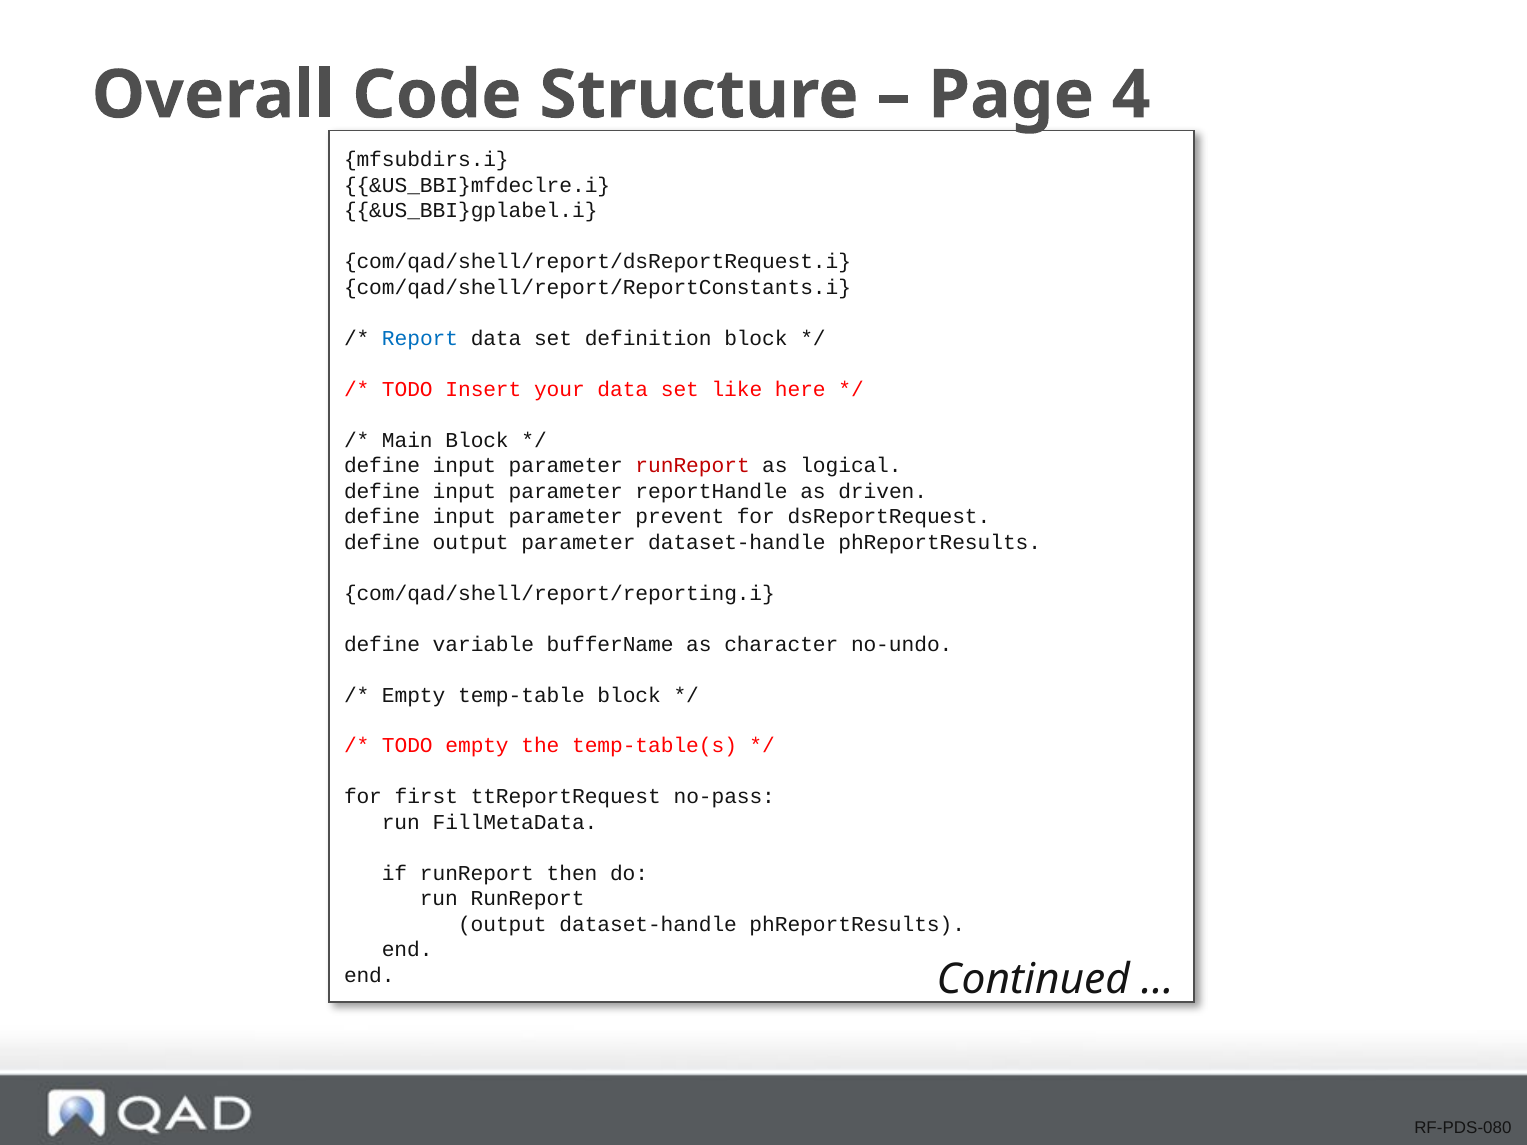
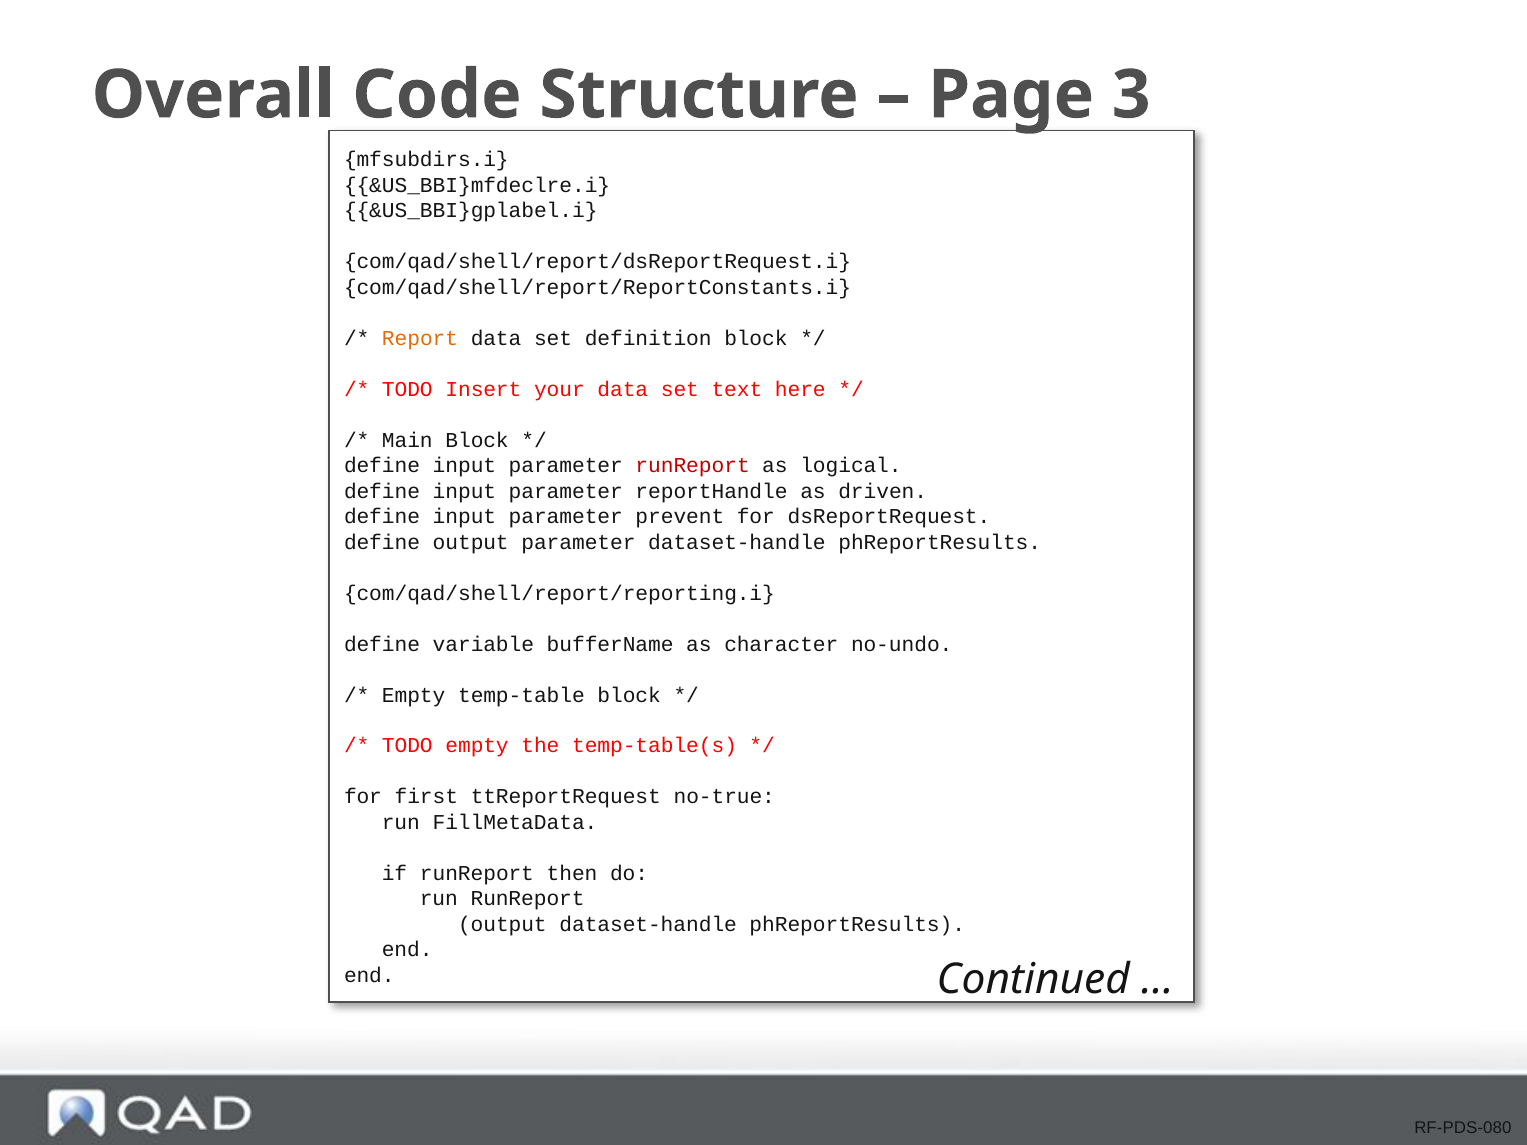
4: 4 -> 3
Report colour: blue -> orange
like: like -> text
no-pass: no-pass -> no-true
